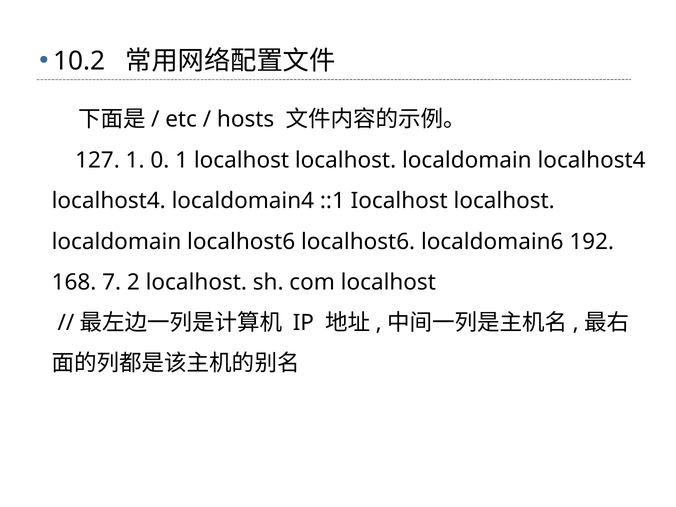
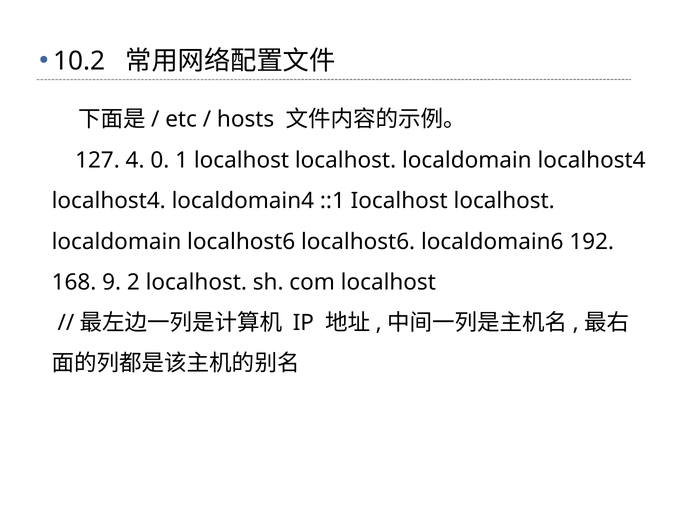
127 1: 1 -> 4
7: 7 -> 9
